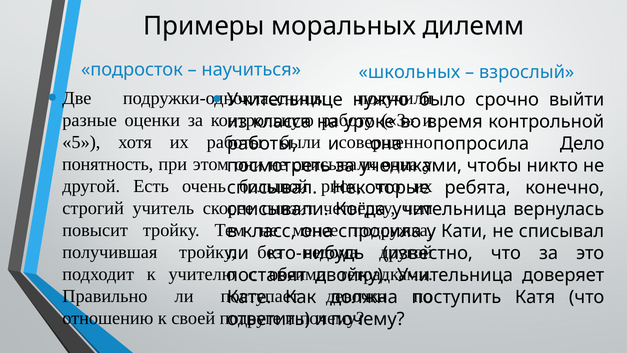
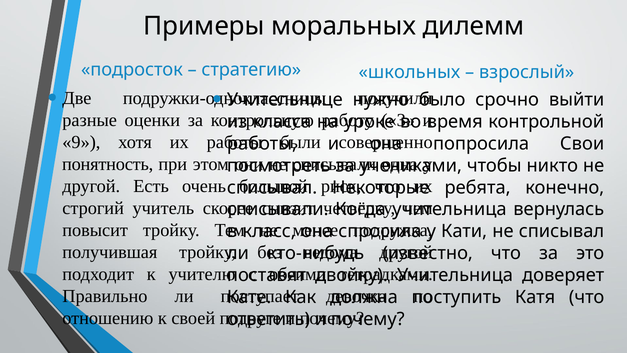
научиться: научиться -> стратегию
5: 5 -> 9
Дело: Дело -> Свои
